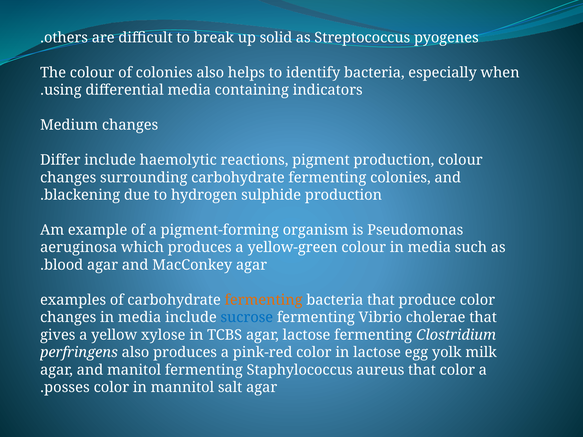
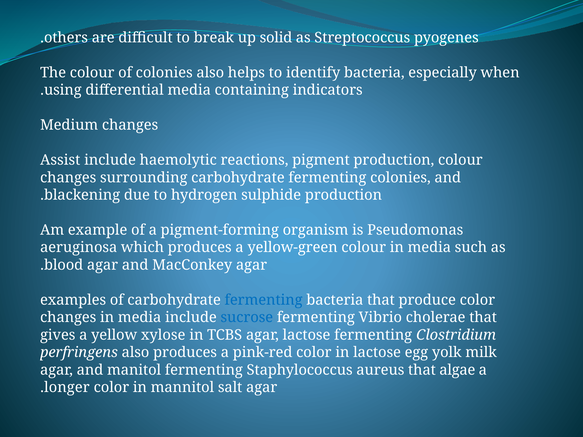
Differ: Differ -> Assist
fermenting at (264, 300) colour: orange -> blue
that color: color -> algae
posses: posses -> longer
